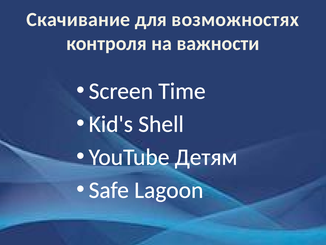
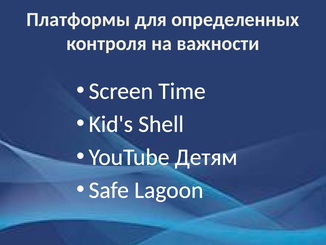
Скачивание: Скачивание -> Платформы
возможностях: возможностях -> определенных
